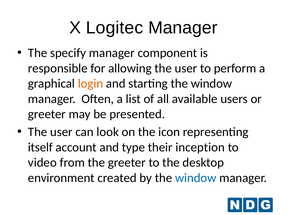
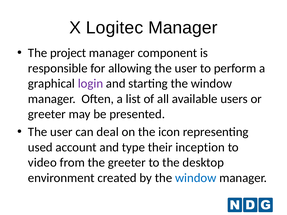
specify: specify -> project
login colour: orange -> purple
look: look -> deal
itself: itself -> used
